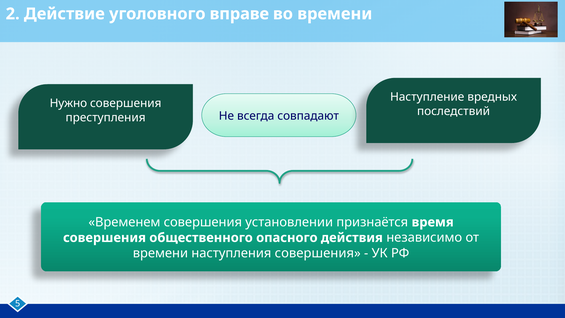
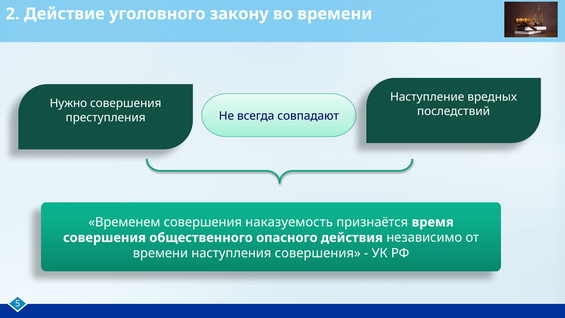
вправе: вправе -> закону
установлении: установлении -> наказуемость
